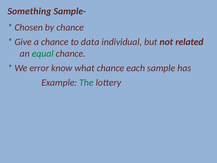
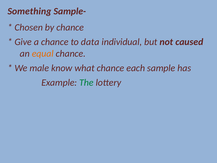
related: related -> caused
equal colour: green -> orange
error: error -> male
